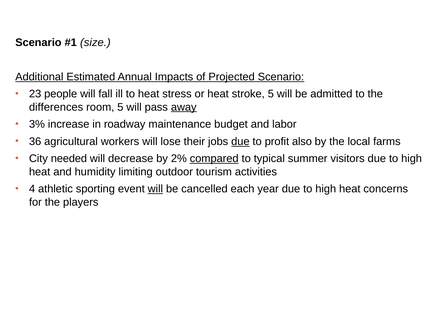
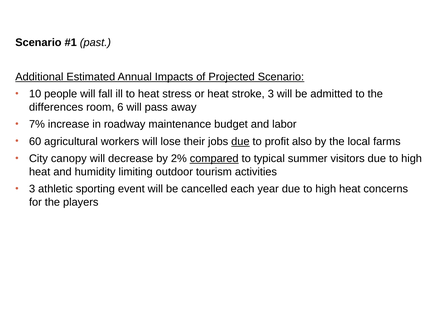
size: size -> past
23: 23 -> 10
stroke 5: 5 -> 3
room 5: 5 -> 6
away underline: present -> none
3%: 3% -> 7%
36: 36 -> 60
needed: needed -> canopy
4 at (32, 189): 4 -> 3
will at (155, 189) underline: present -> none
